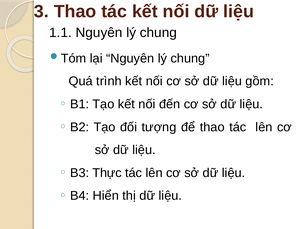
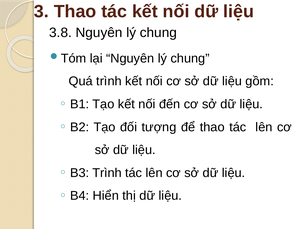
1.1: 1.1 -> 3.8
B3 Thực: Thực -> Trình
